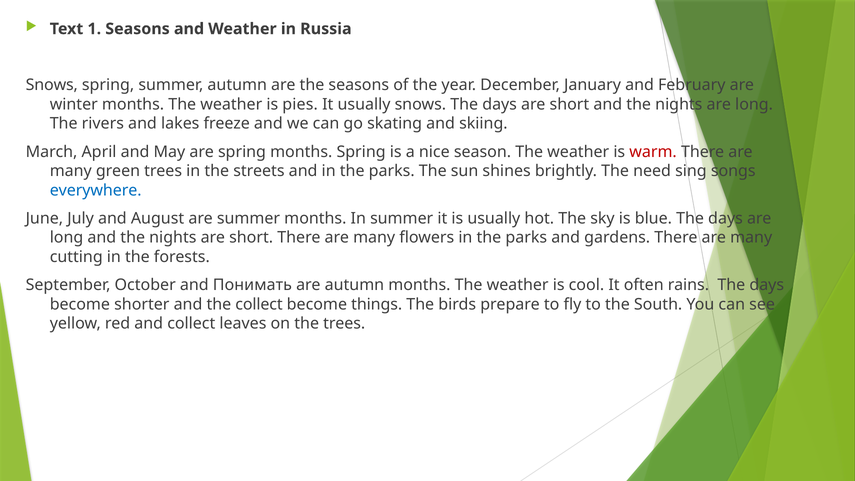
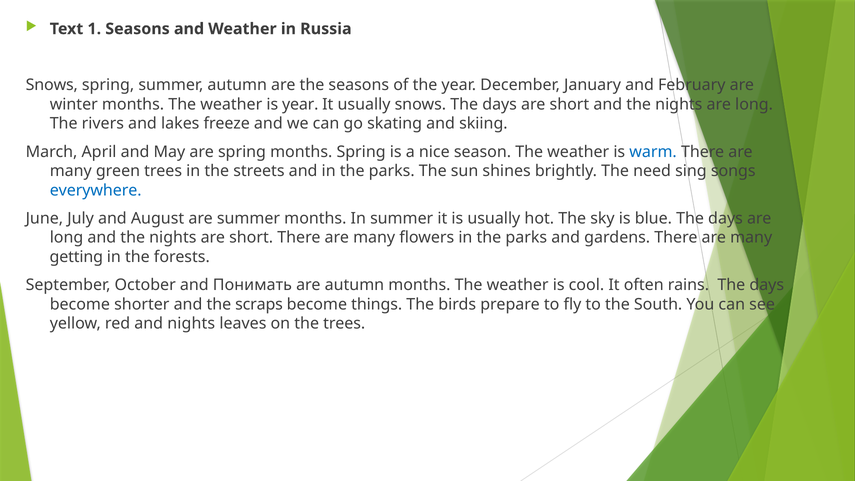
is pies: pies -> year
warm colour: red -> blue
cutting: cutting -> getting
the collect: collect -> scraps
and collect: collect -> nights
